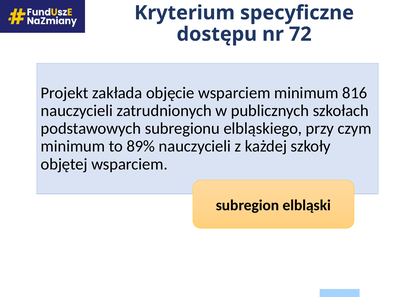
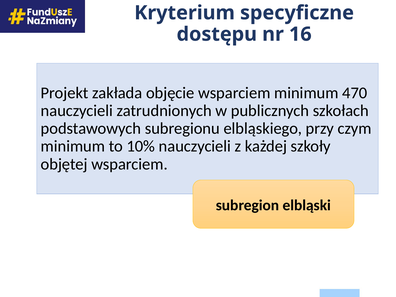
72: 72 -> 16
816: 816 -> 470
89%: 89% -> 10%
